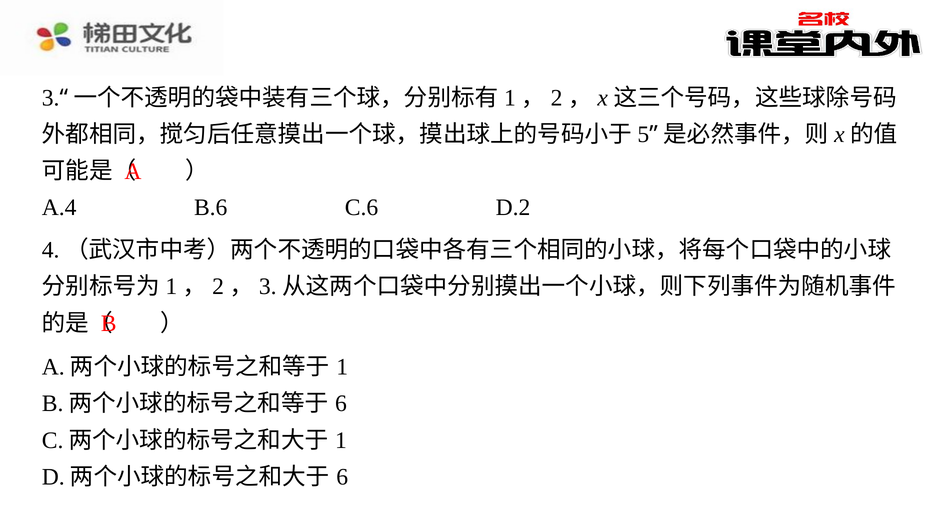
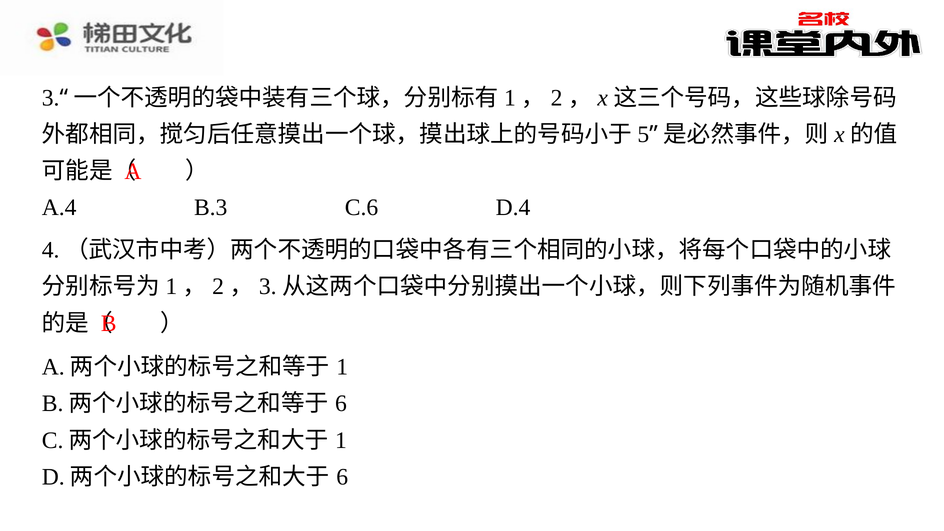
B.6: B.6 -> B.3
D.2: D.2 -> D.4
